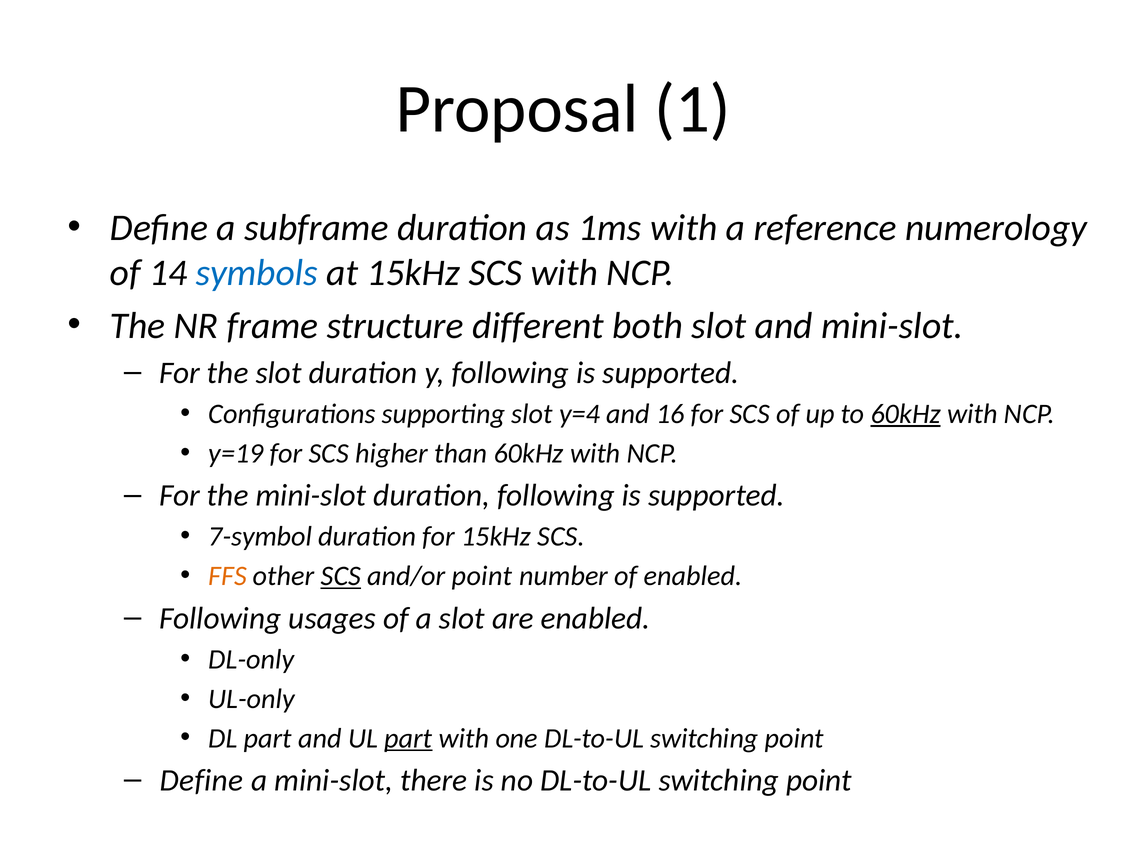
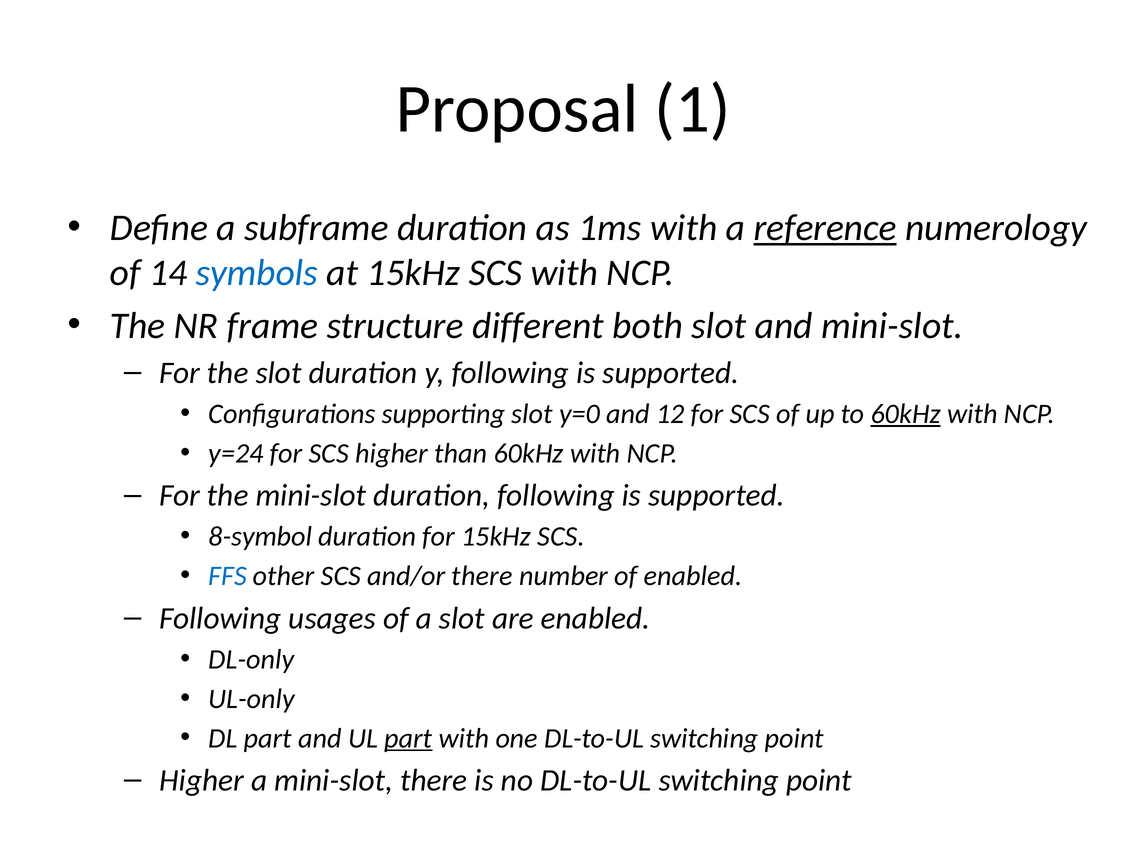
reference underline: none -> present
y=4: y=4 -> y=0
16: 16 -> 12
y=19: y=19 -> y=24
7-symbol: 7-symbol -> 8-symbol
FFS colour: orange -> blue
SCS at (341, 576) underline: present -> none
and/or point: point -> there
Define at (202, 781): Define -> Higher
